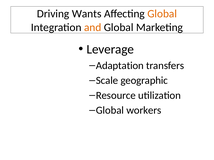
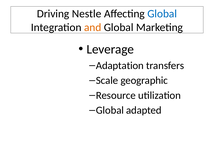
Wants: Wants -> Nestle
Global at (162, 14) colour: orange -> blue
workers: workers -> adapted
